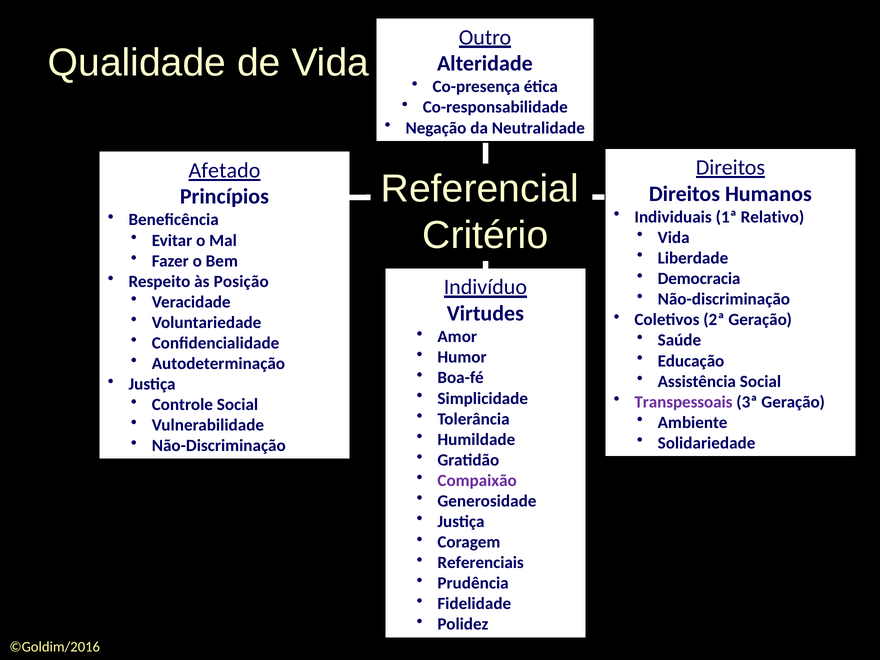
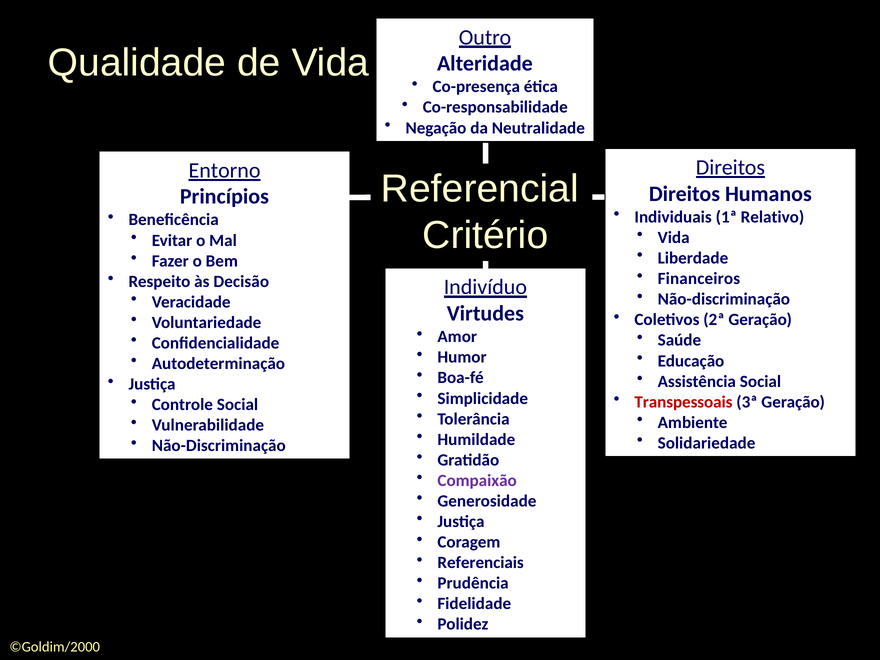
Afetado: Afetado -> Entorno
Democracia: Democracia -> Financeiros
Posição: Posição -> Decisão
Transpessoais colour: purple -> red
©Goldim/2016: ©Goldim/2016 -> ©Goldim/2000
